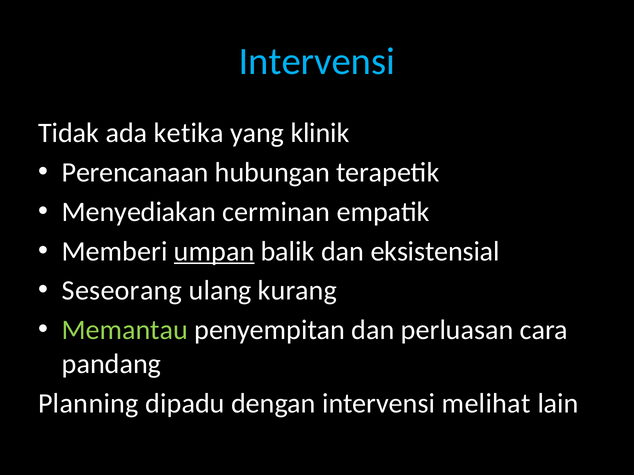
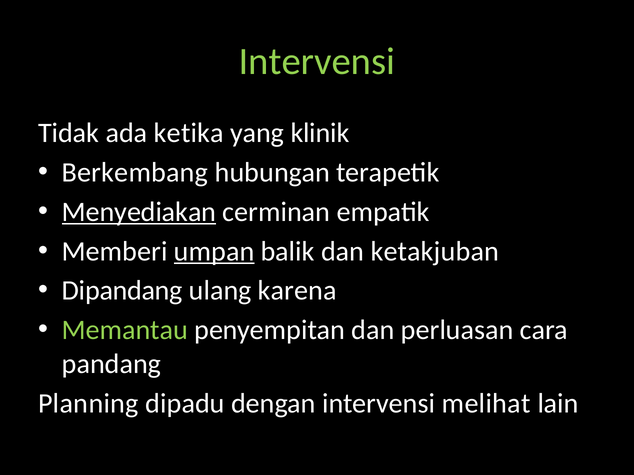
Intervensi at (317, 61) colour: light blue -> light green
Perencanaan: Perencanaan -> Berkembang
Menyediakan underline: none -> present
eksistensial: eksistensial -> ketakjuban
Seseorang: Seseorang -> Dipandang
kurang: kurang -> karena
